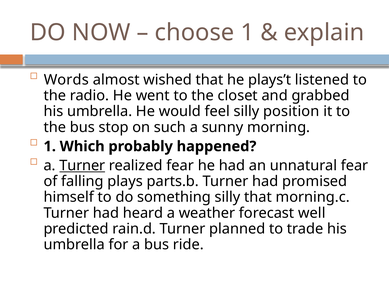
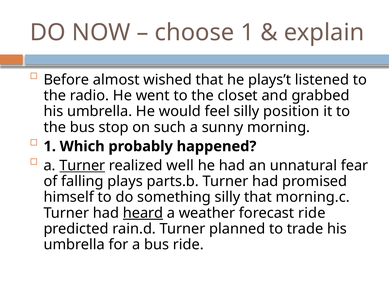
Words: Words -> Before
realized fear: fear -> well
heard underline: none -> present
forecast well: well -> ride
